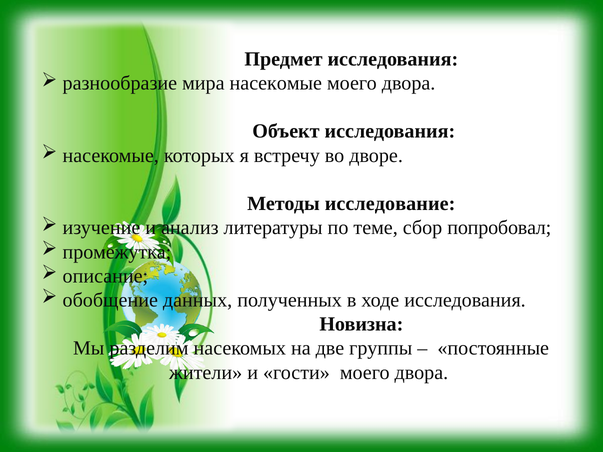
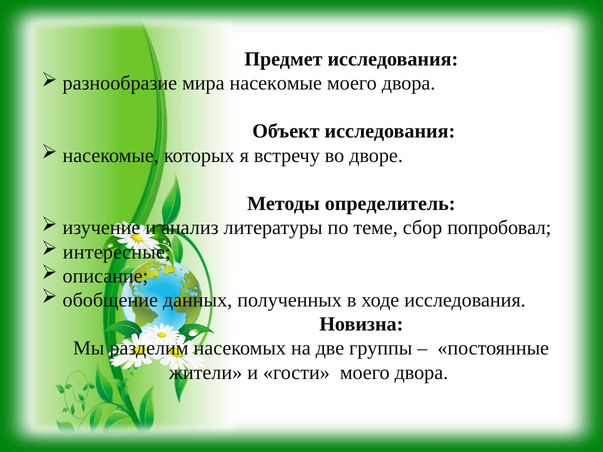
исследование: исследование -> определитель
промежутка: промежутка -> интересные
